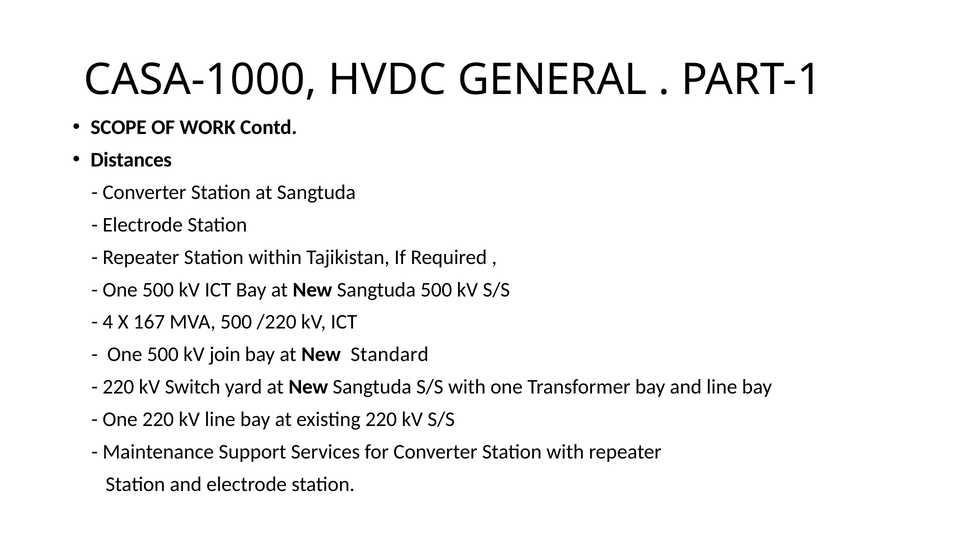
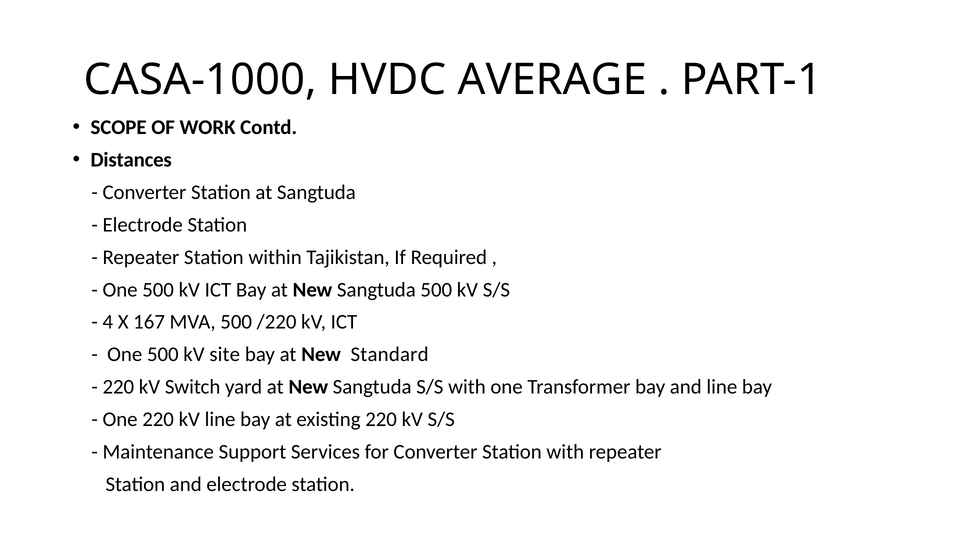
GENERAL: GENERAL -> AVERAGE
join: join -> site
